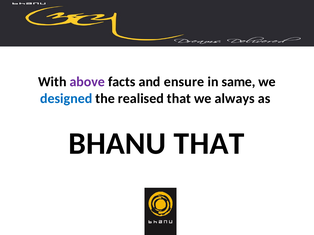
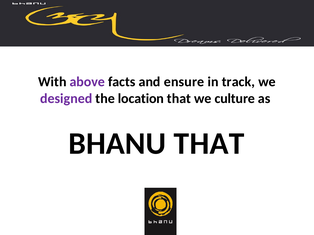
same: same -> track
designed colour: blue -> purple
realised: realised -> location
always: always -> culture
